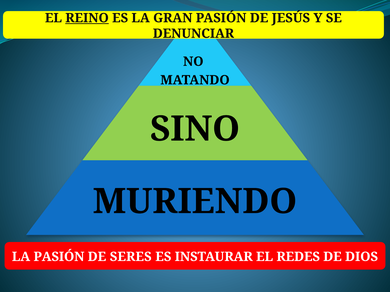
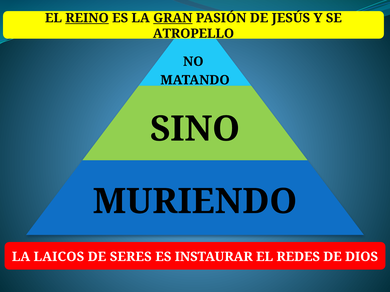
GRAN underline: none -> present
DENUNCIAR: DENUNCIAR -> ATROPELLO
LA PASIÓN: PASIÓN -> LAICOS
